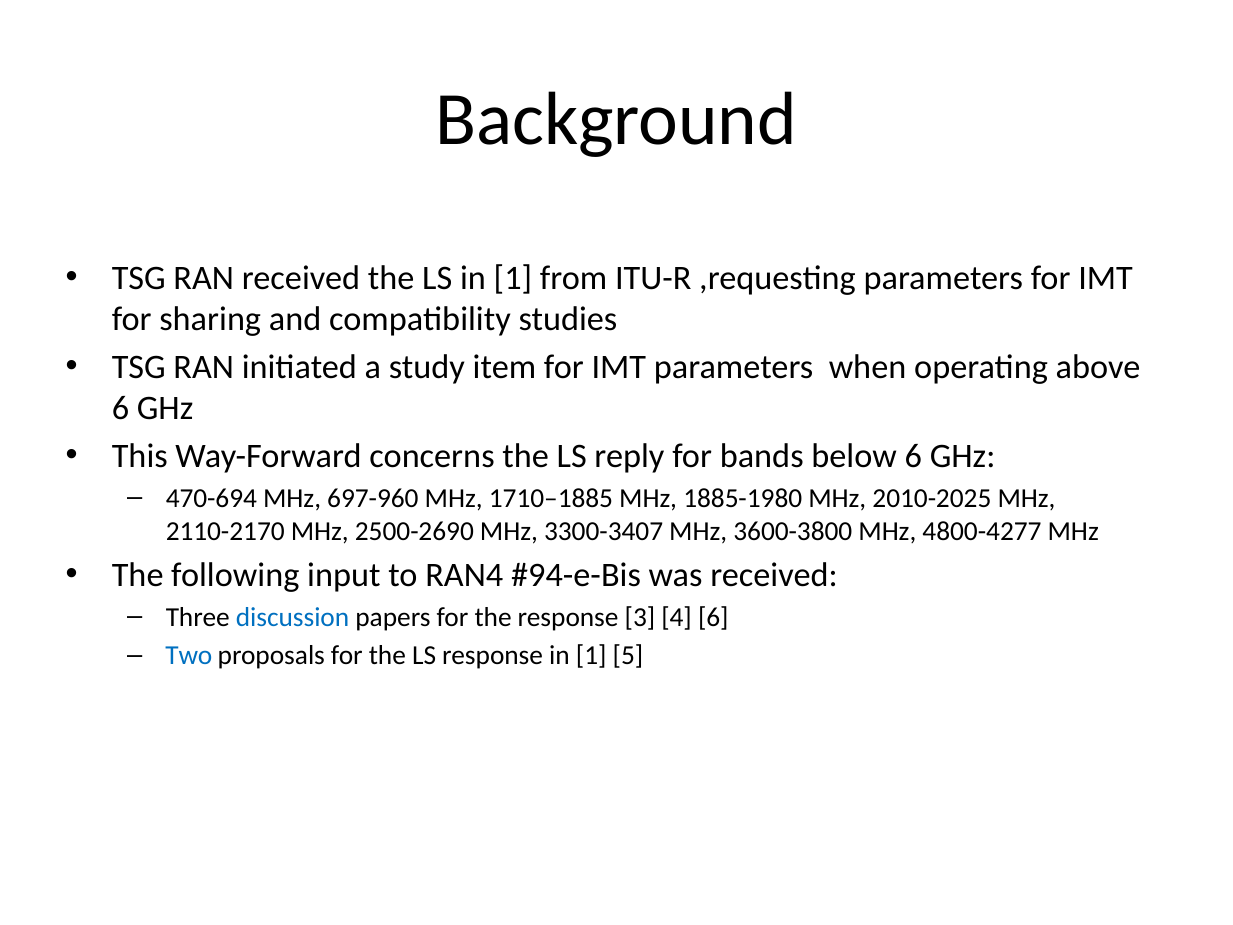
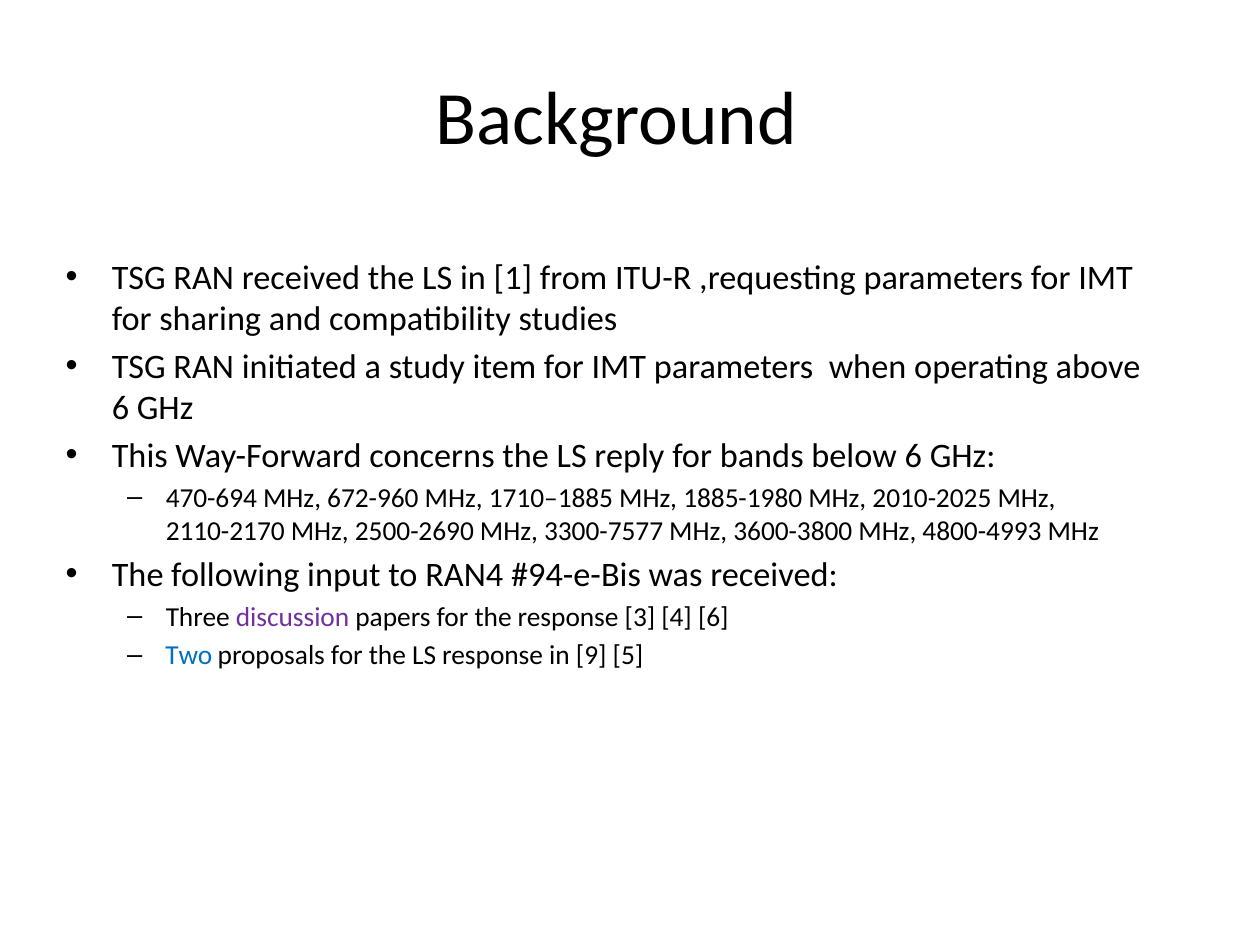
697-960: 697-960 -> 672-960
3300-3407: 3300-3407 -> 3300-7577
4800-4277: 4800-4277 -> 4800-4993
discussion colour: blue -> purple
response in 1: 1 -> 9
